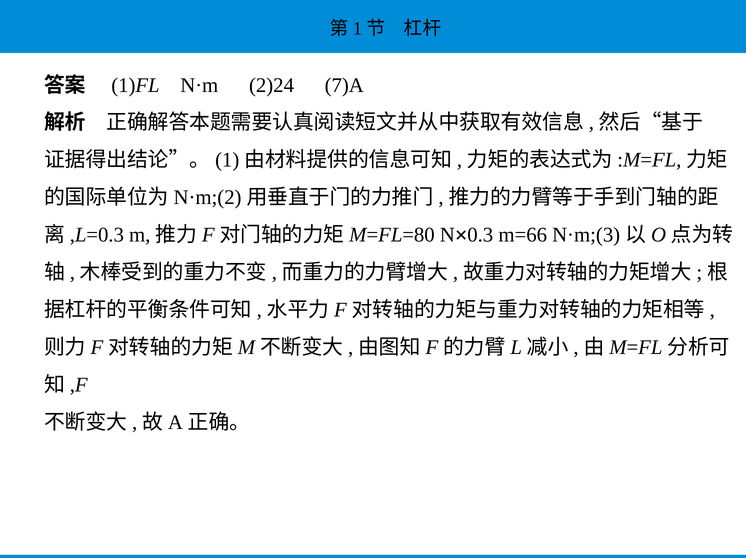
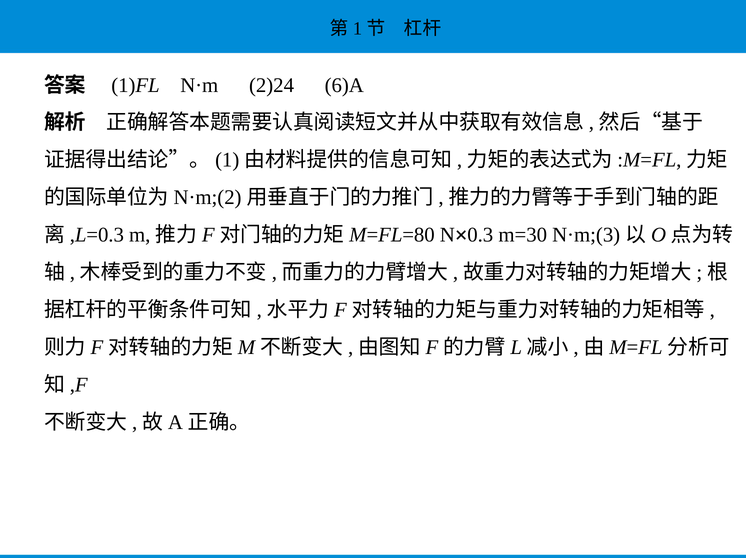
7)A: 7)A -> 6)A
m=66: m=66 -> m=30
